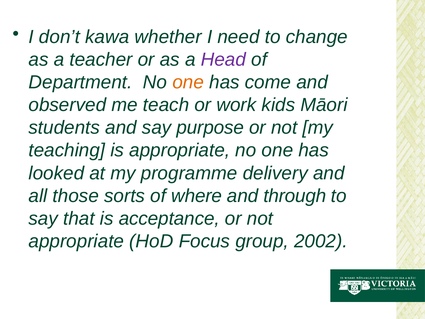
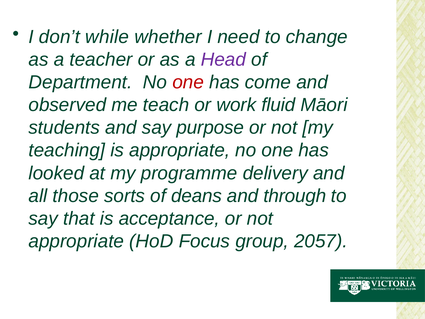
kawa: kawa -> while
one at (188, 82) colour: orange -> red
kids: kids -> fluid
where: where -> deans
2002: 2002 -> 2057
